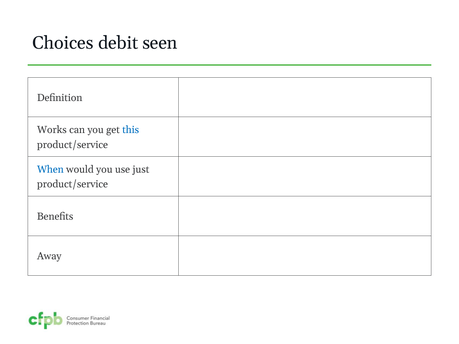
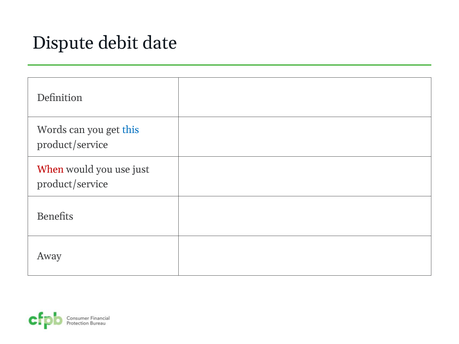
Choices: Choices -> Dispute
seen: seen -> date
Works: Works -> Words
When colour: blue -> red
